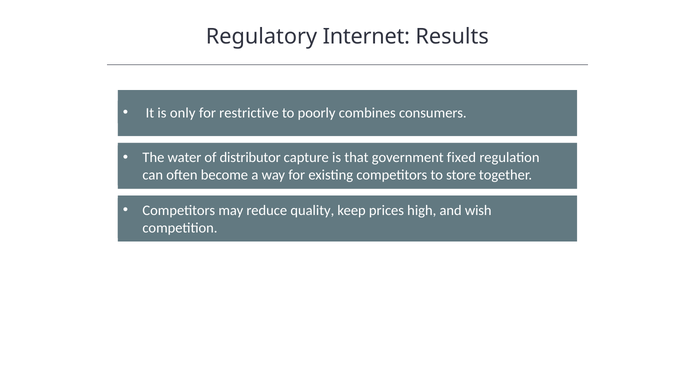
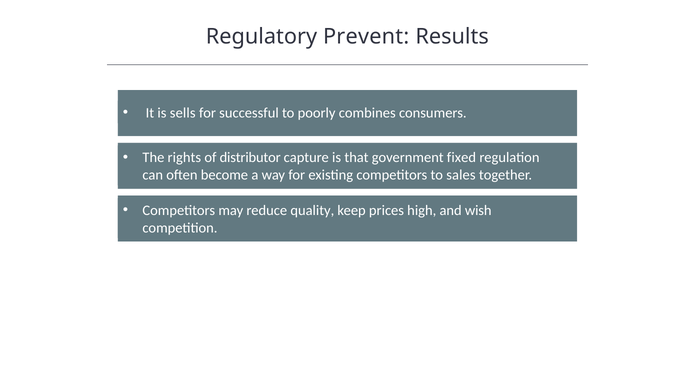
Internet: Internet -> Prevent
only: only -> sells
restrictive: restrictive -> successful
water: water -> rights
store: store -> sales
